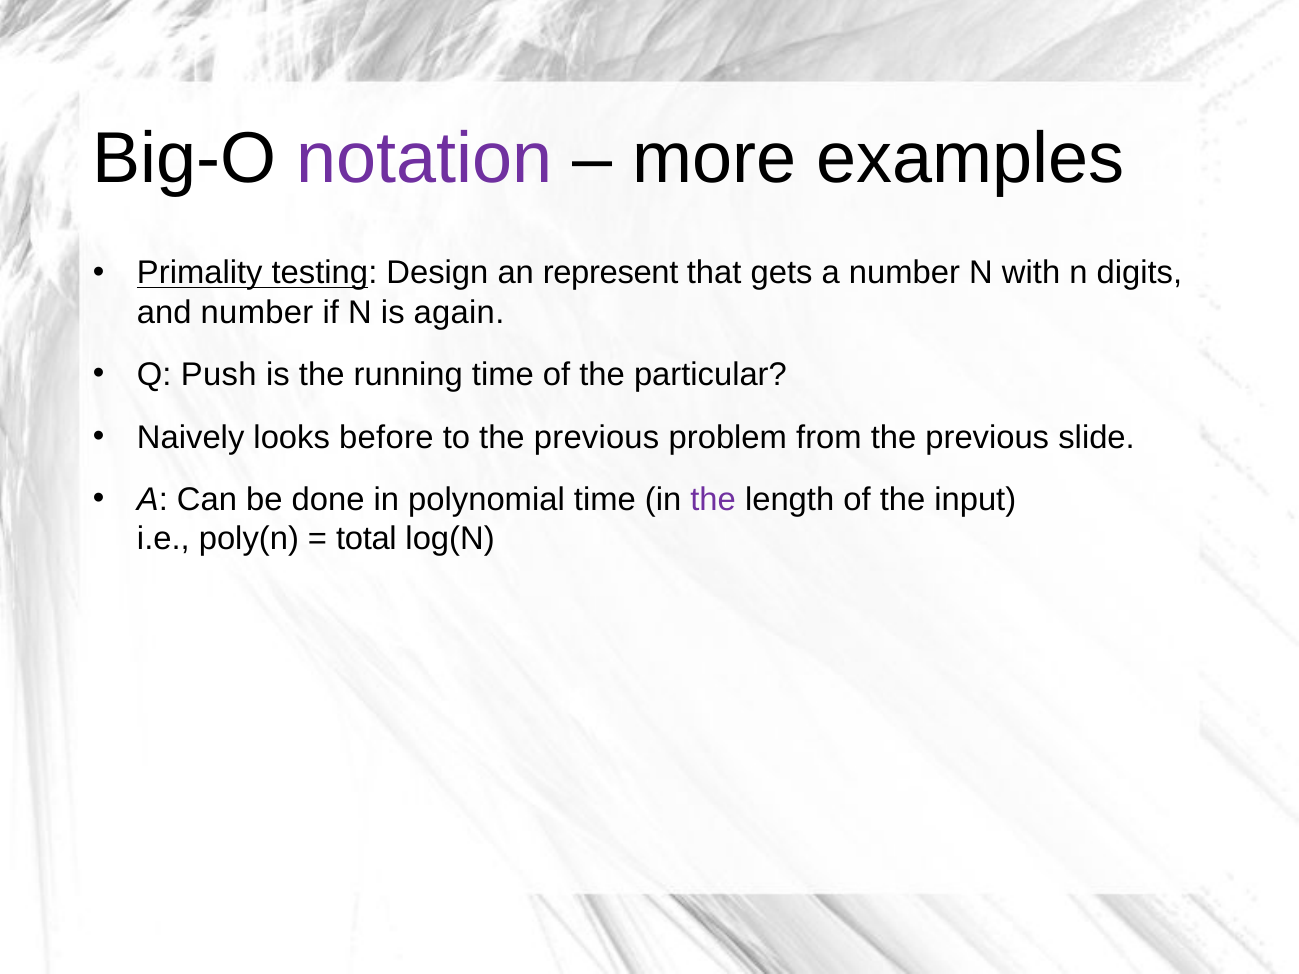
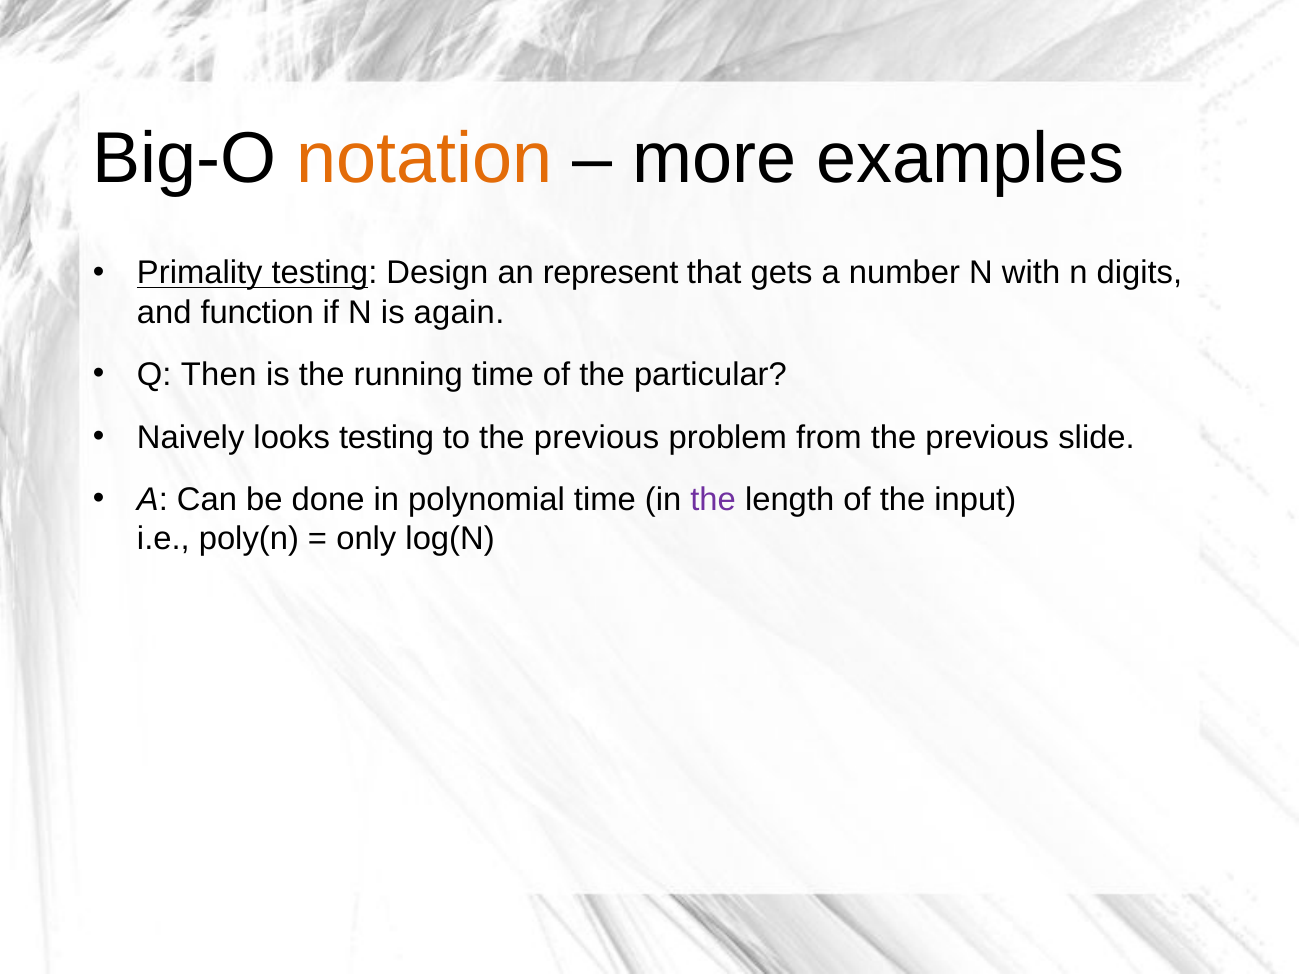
notation colour: purple -> orange
and number: number -> function
Push: Push -> Then
looks before: before -> testing
total: total -> only
